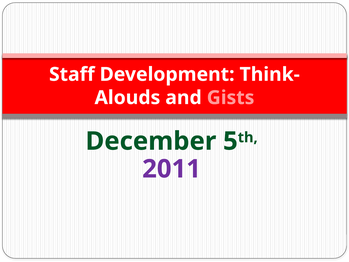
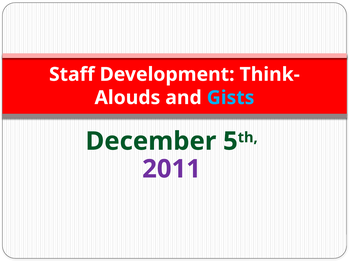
Gists colour: pink -> light blue
